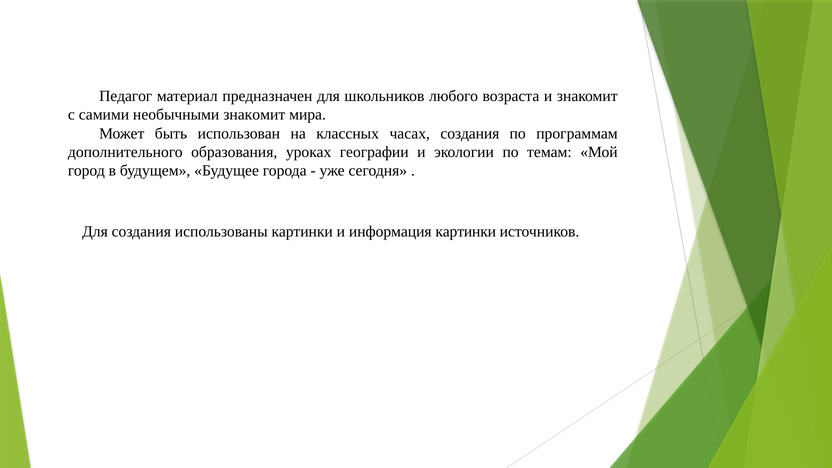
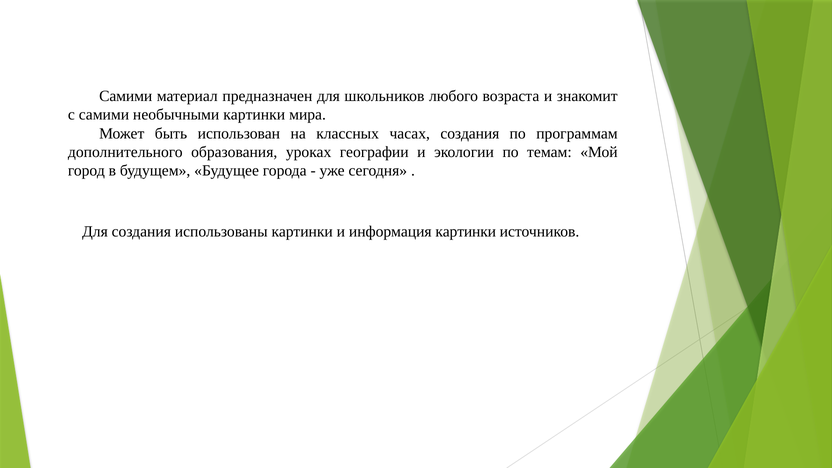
Педагог at (126, 96): Педагог -> Самими
необычными знакомит: знакомит -> картинки
